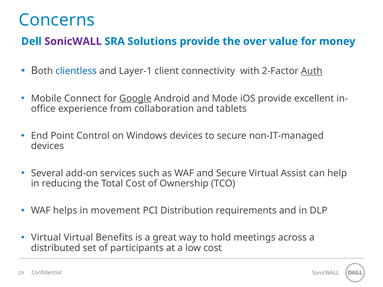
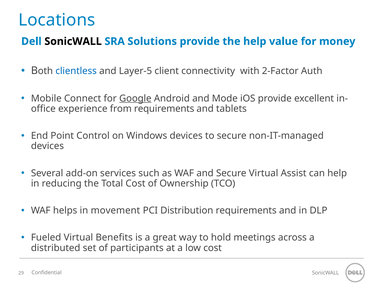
Concerns: Concerns -> Locations
SonicWALL at (73, 41) colour: purple -> black
the over: over -> help
Layer-1: Layer-1 -> Layer-5
Auth underline: present -> none
from collaboration: collaboration -> requirements
Virtual at (46, 238): Virtual -> Fueled
